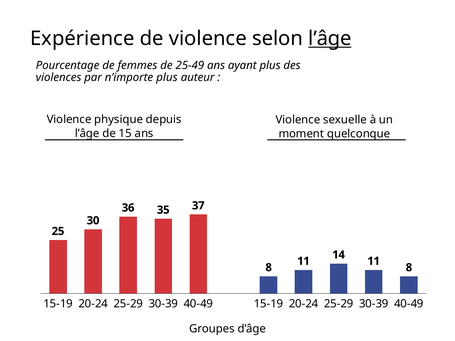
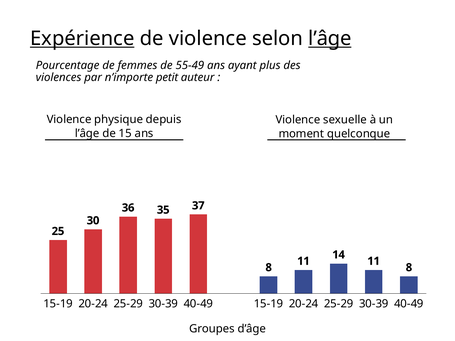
Expérience underline: none -> present
25-49: 25-49 -> 55-49
n’importe plus: plus -> petit
